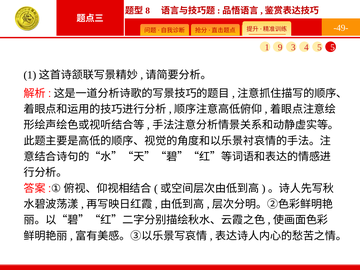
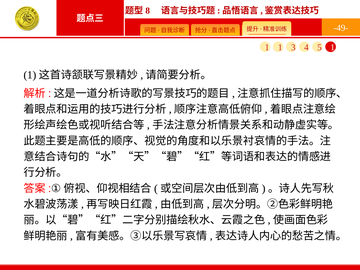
1 9: 9 -> 1
5 5: 5 -> 1
